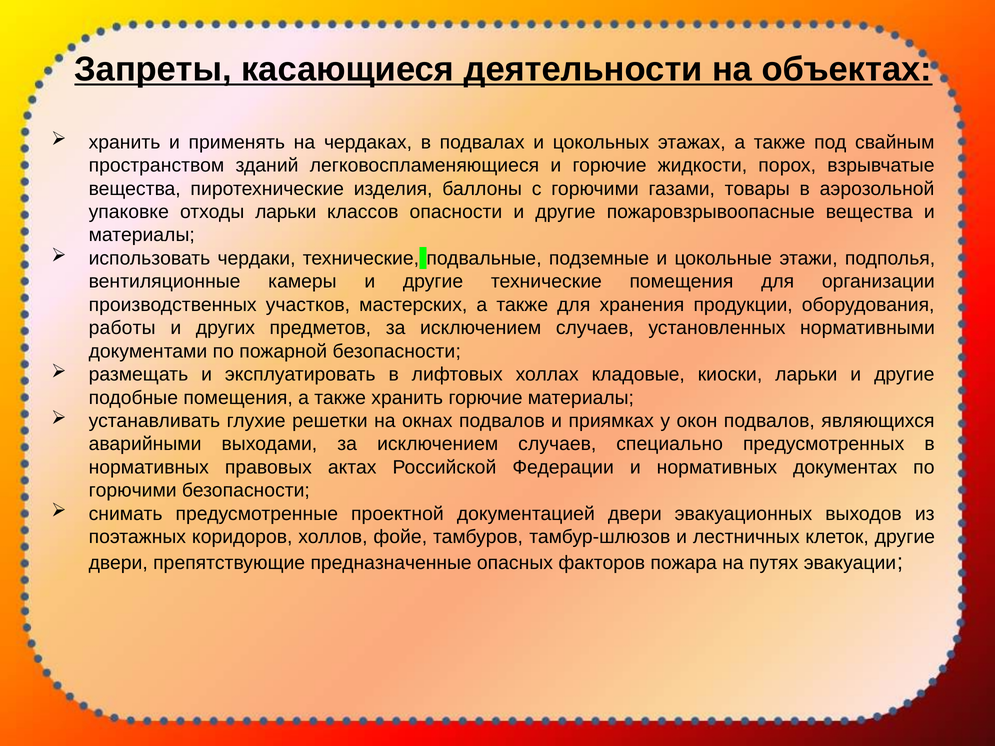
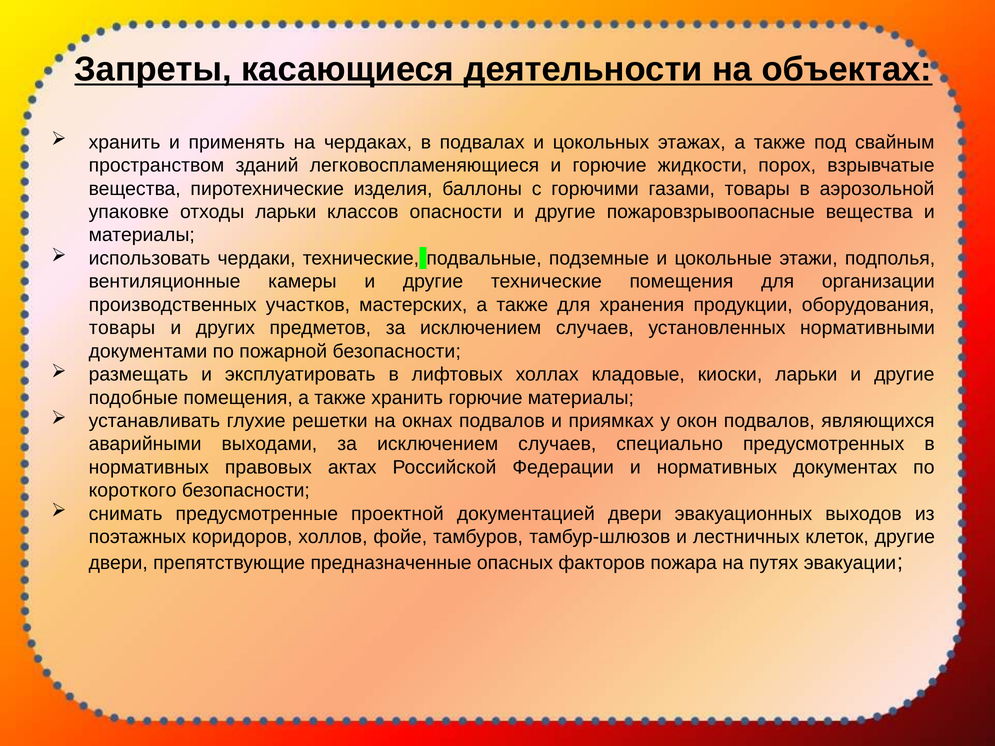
работы at (122, 328): работы -> товары
горючими at (133, 491): горючими -> короткого
